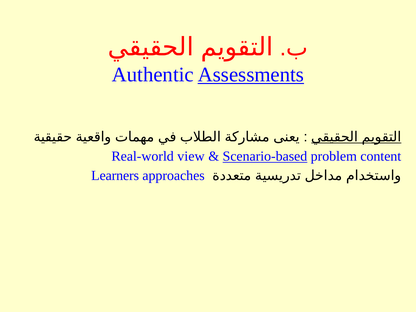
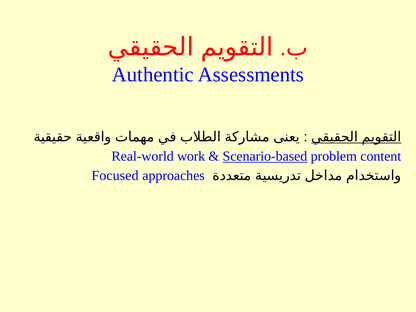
Assessments underline: present -> none
view: view -> work
Learners: Learners -> Focused
